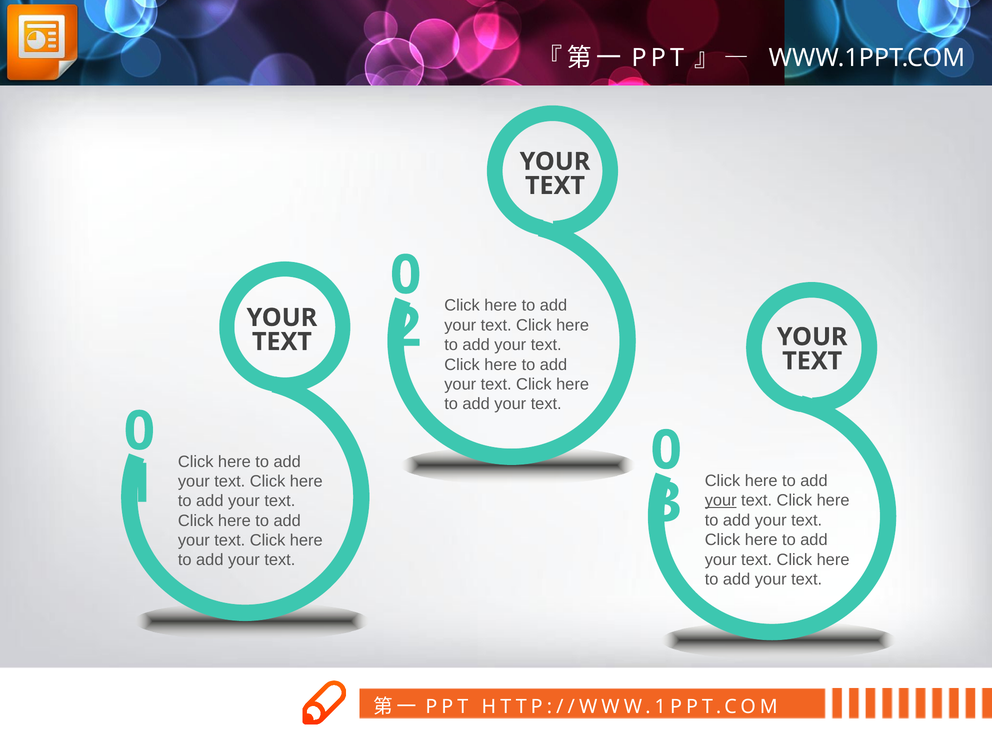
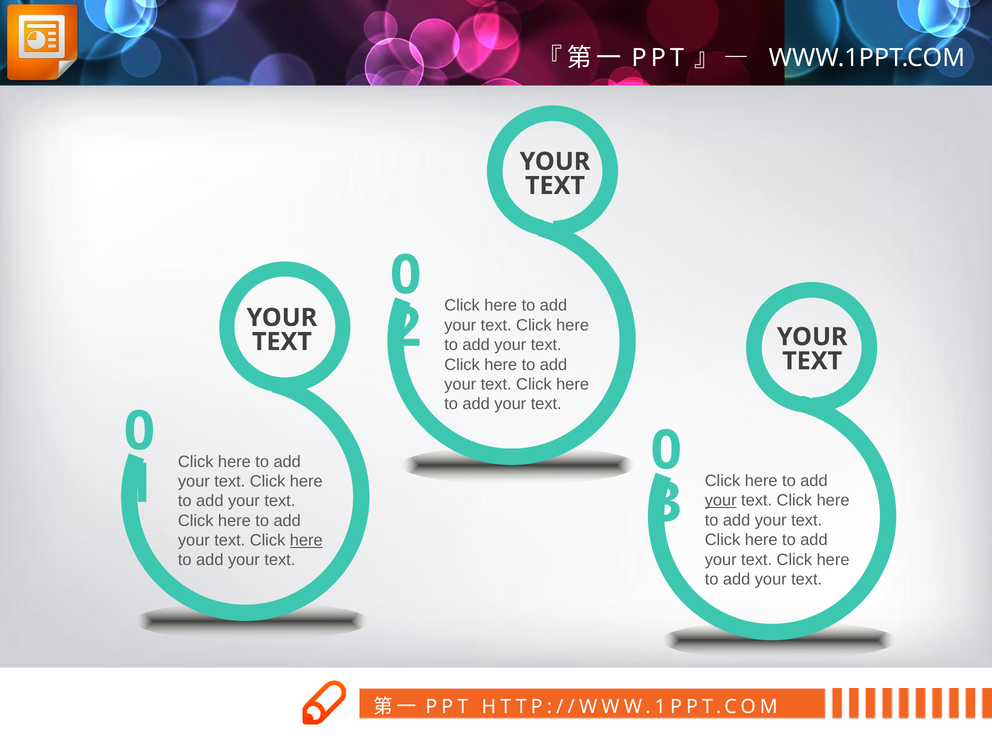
here at (306, 540) underline: none -> present
